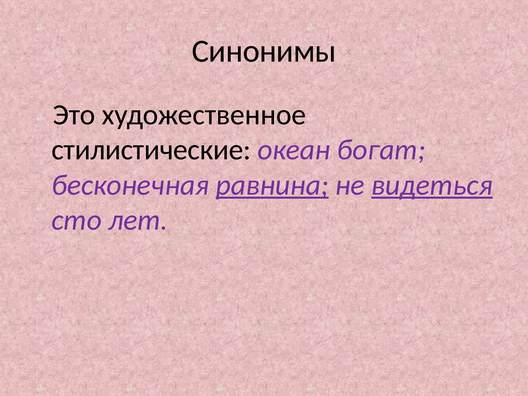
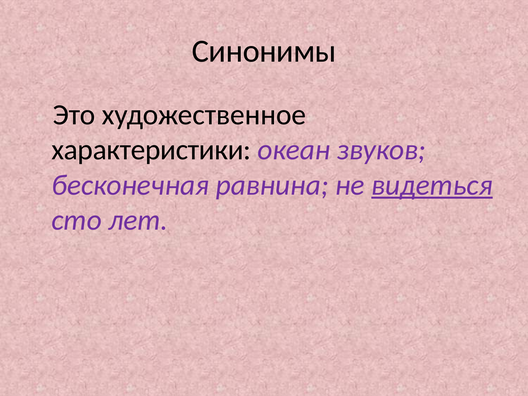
стилистические: стилистические -> характеристики
богат: богат -> звуков
равнина underline: present -> none
